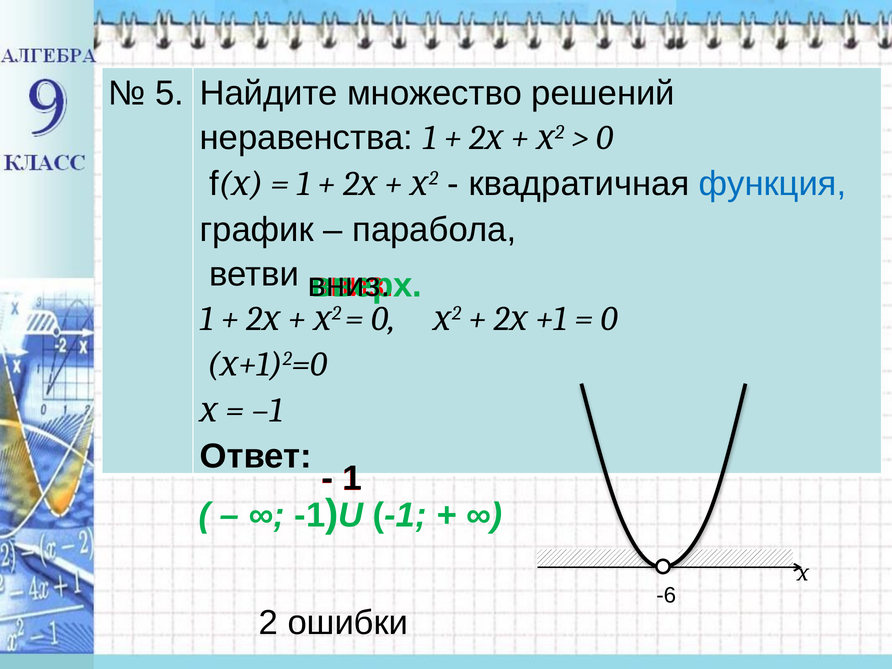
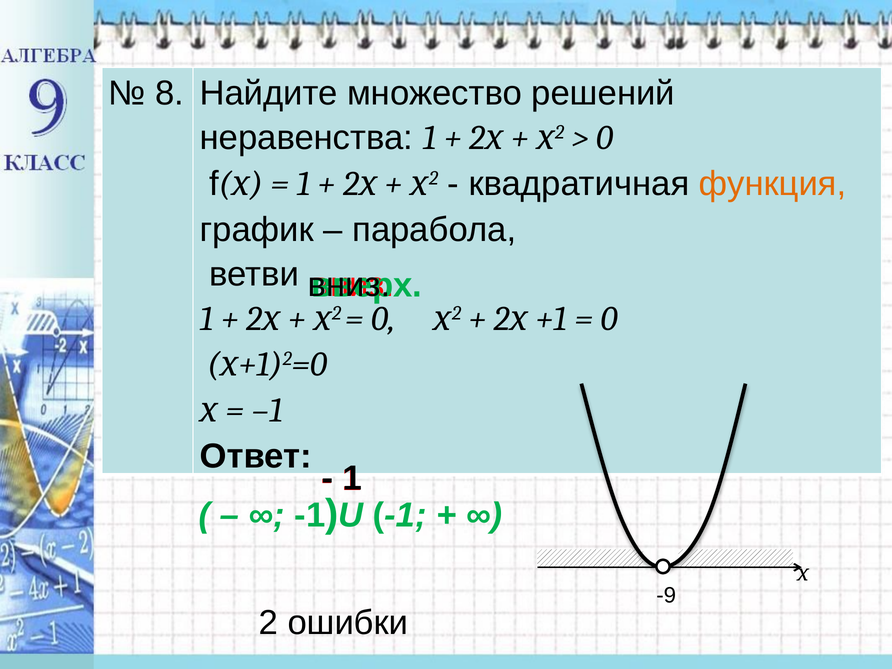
5: 5 -> 8
функция colour: blue -> orange
-6: -6 -> -9
